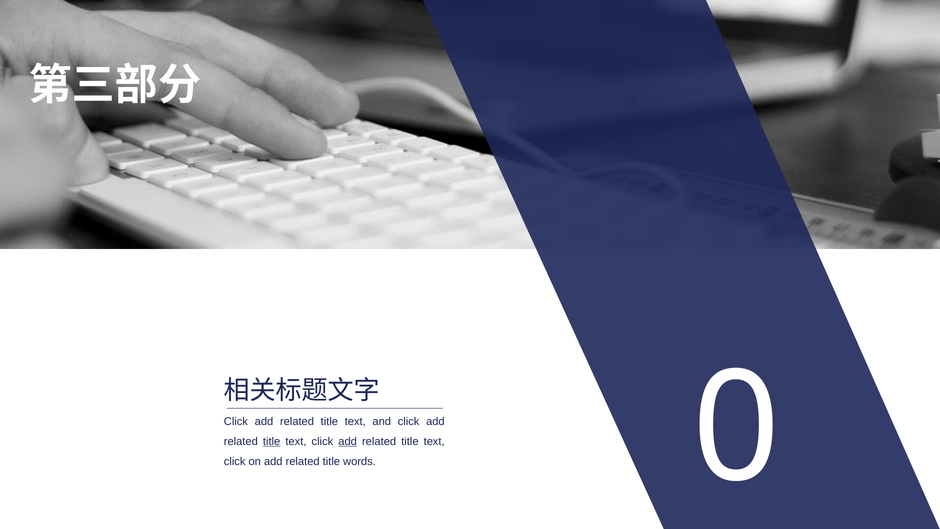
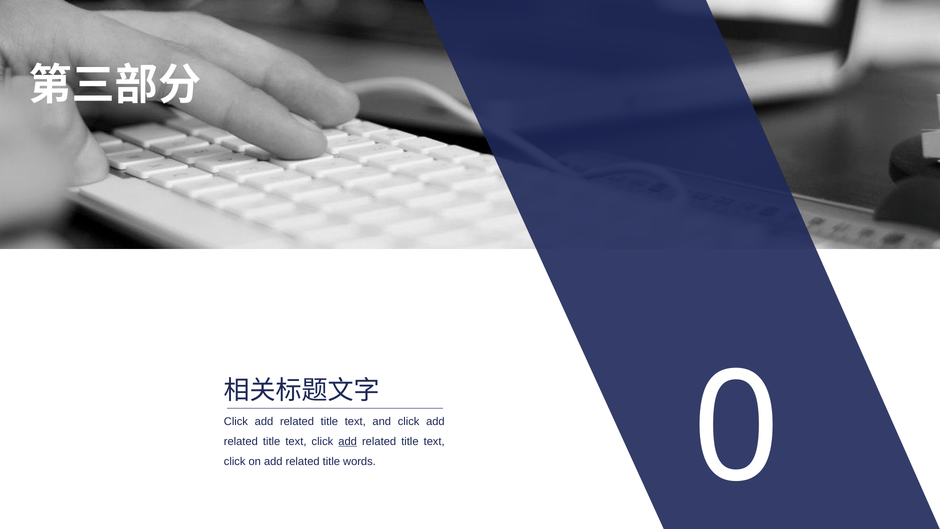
title at (272, 441) underline: present -> none
